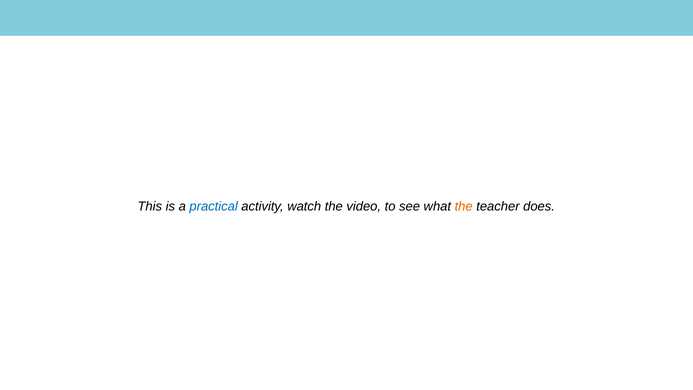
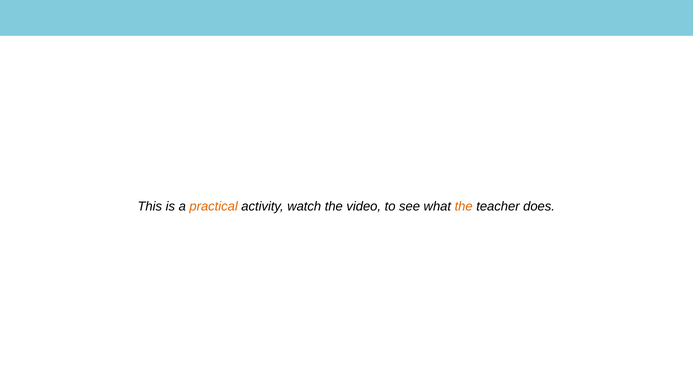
practical colour: blue -> orange
